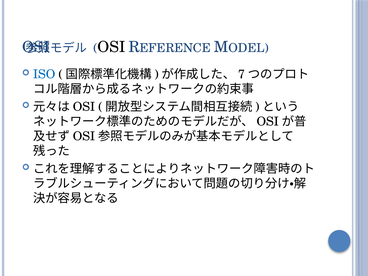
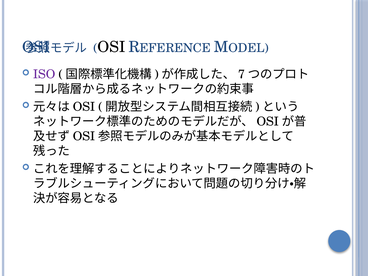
ISO colour: blue -> purple
